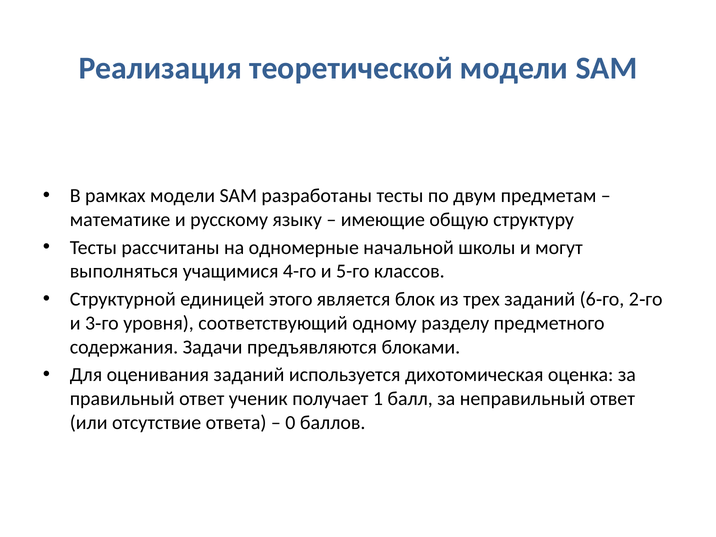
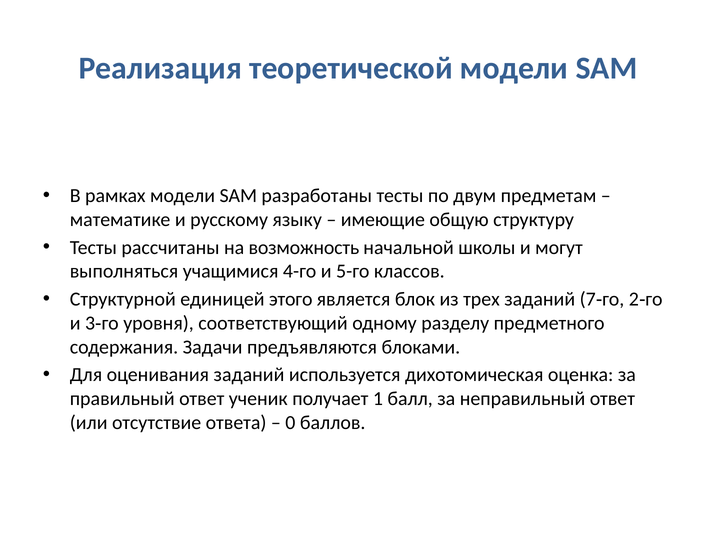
одномерные: одномерные -> возможность
6: 6 -> 7
